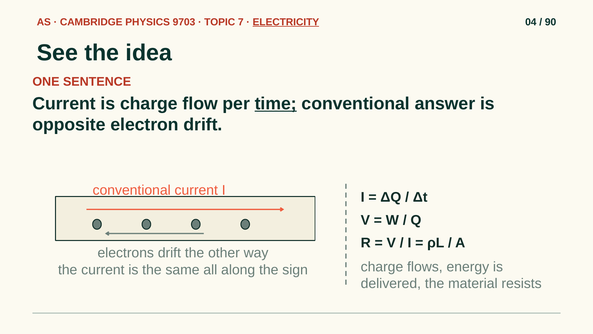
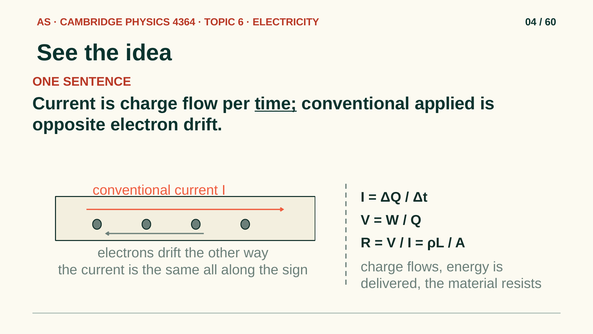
9703: 9703 -> 4364
7: 7 -> 6
ELECTRICITY underline: present -> none
90: 90 -> 60
answer: answer -> applied
